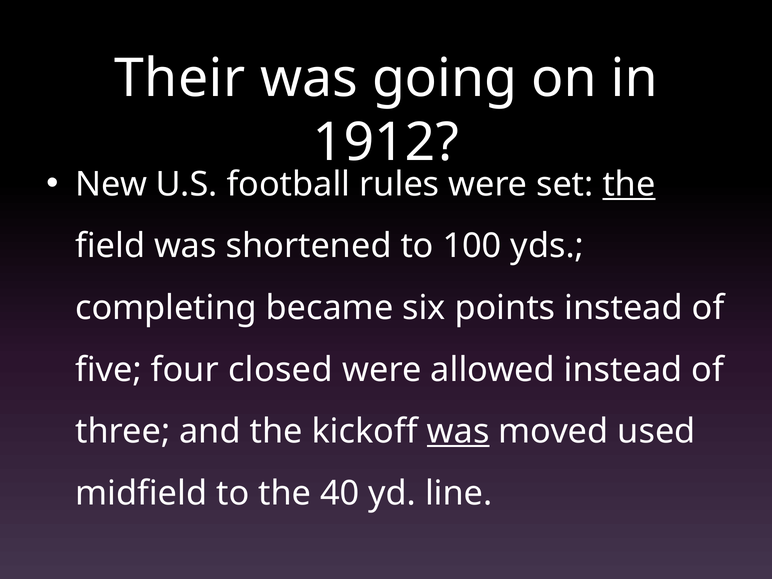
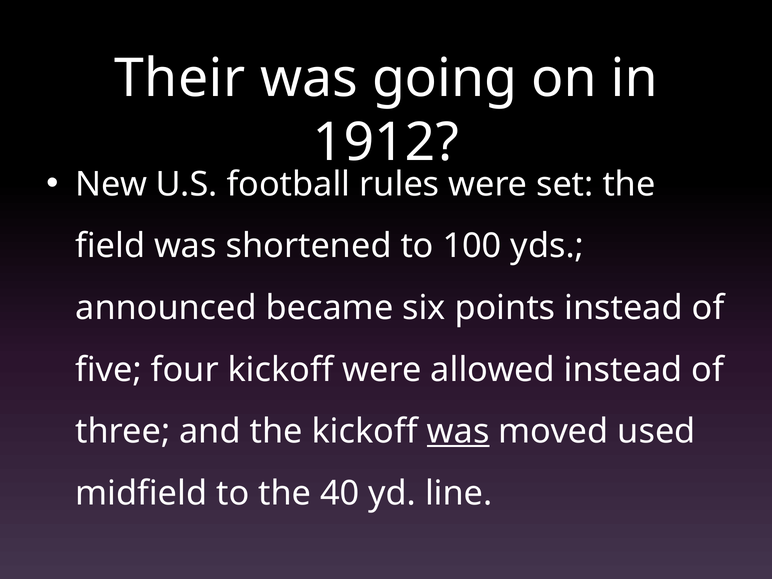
the at (629, 184) underline: present -> none
completing: completing -> announced
four closed: closed -> kickoff
